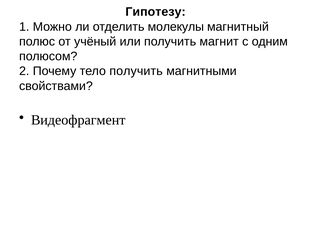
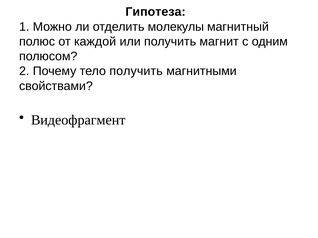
Гипотезу: Гипотезу -> Гипотеза
учёный: учёный -> каждой
